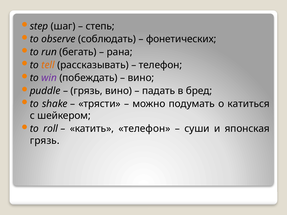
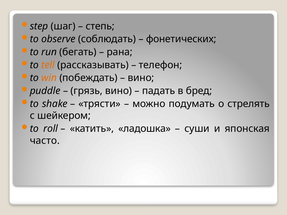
win colour: purple -> orange
катиться: катиться -> стрелять
катить телефон: телефон -> ладошка
грязь at (45, 141): грязь -> часто
